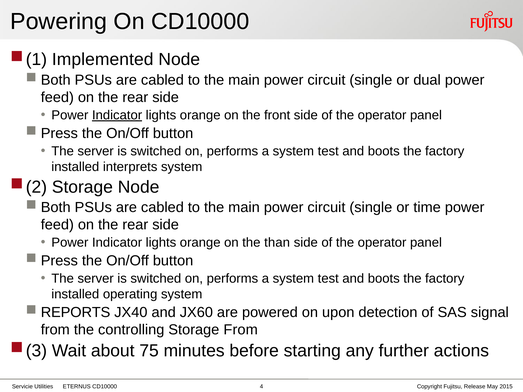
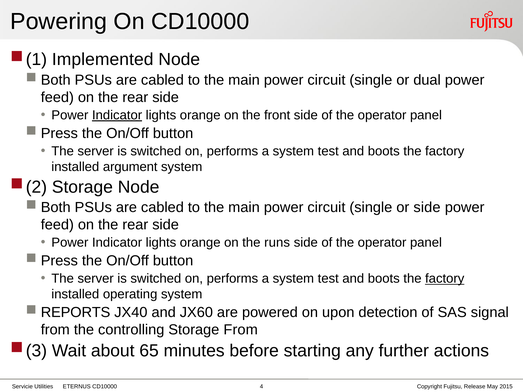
interprets: interprets -> argument
or time: time -> side
than: than -> runs
factory at (445, 279) underline: none -> present
75: 75 -> 65
